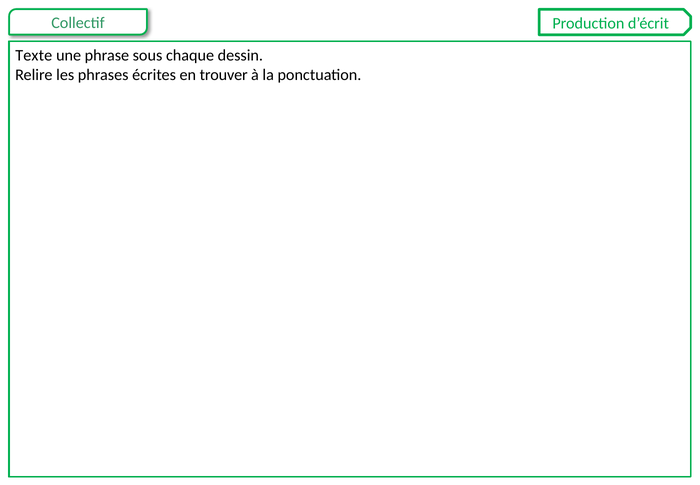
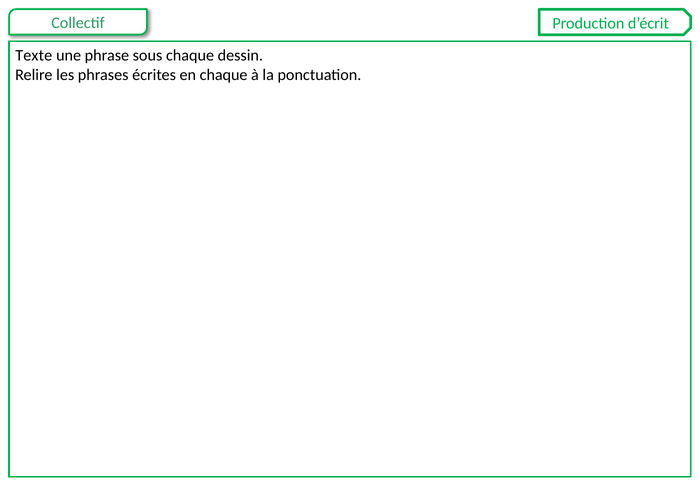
en trouver: trouver -> chaque
